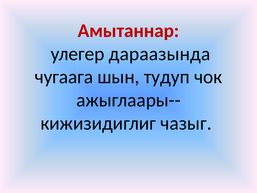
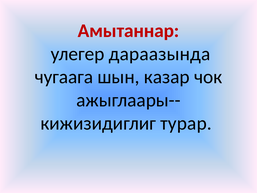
тудуп: тудуп -> казар
чазыг: чазыг -> турар
